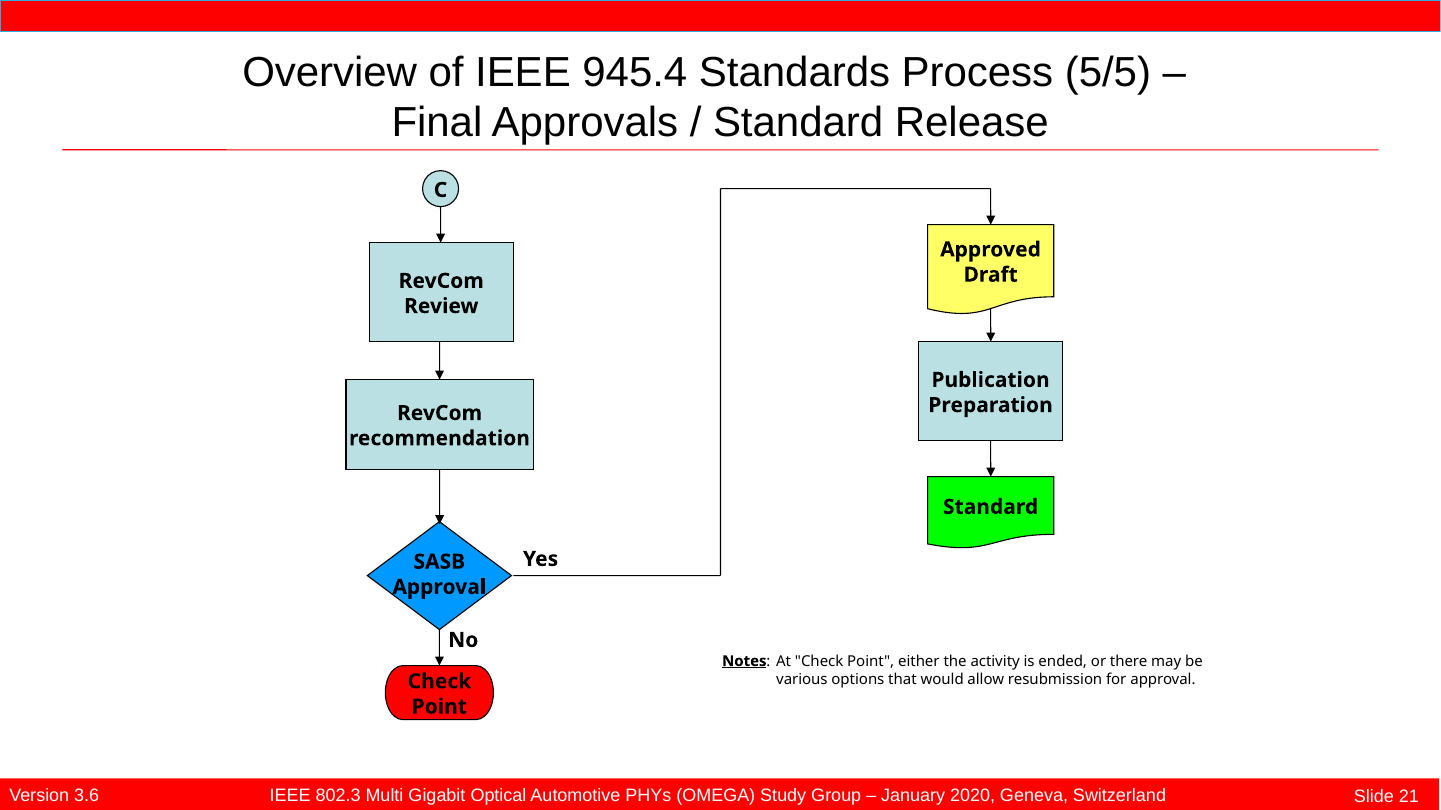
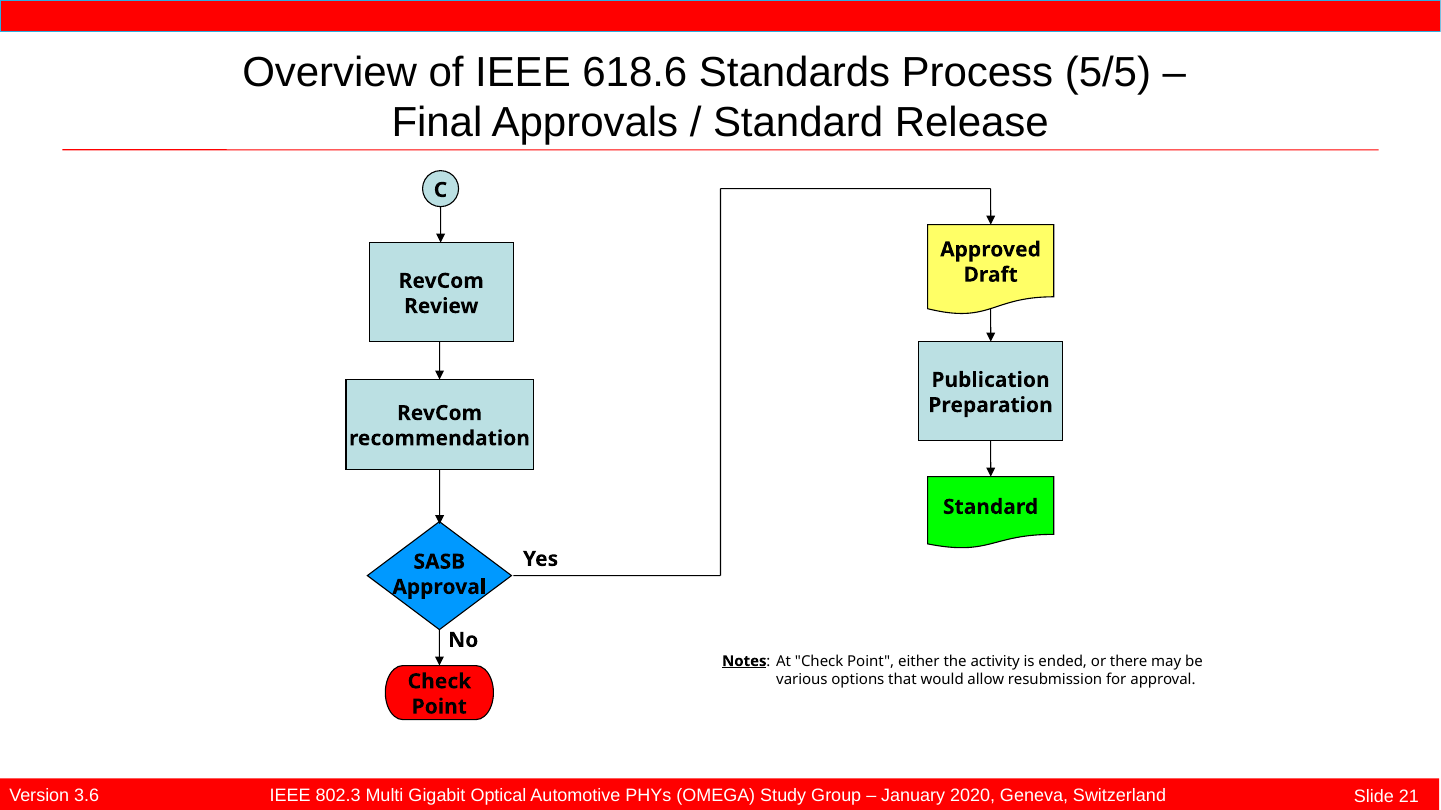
945.4: 945.4 -> 618.6
